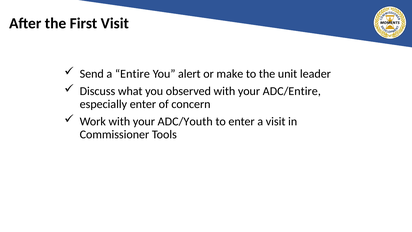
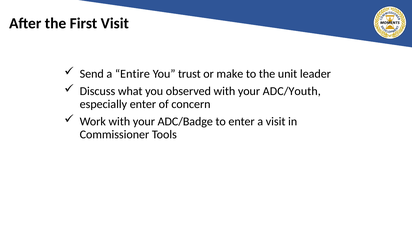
alert: alert -> trust
ADC/Entire: ADC/Entire -> ADC/Youth
ADC/Youth: ADC/Youth -> ADC/Badge
